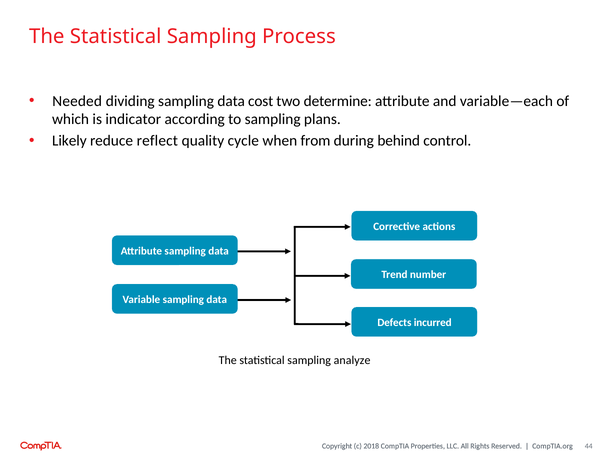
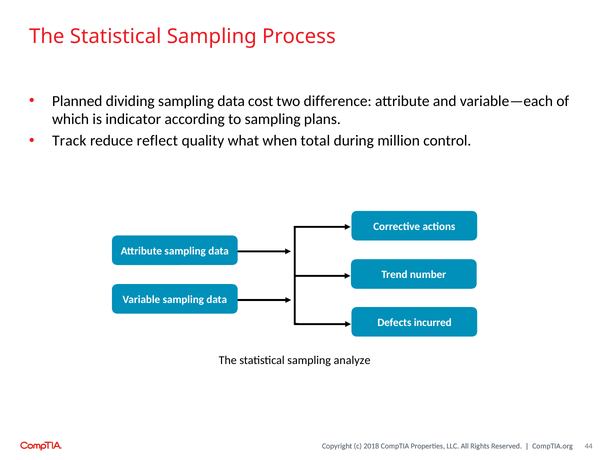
Needed: Needed -> Planned
determine: determine -> difference
Likely: Likely -> Track
cycle: cycle -> what
from: from -> total
behind: behind -> million
